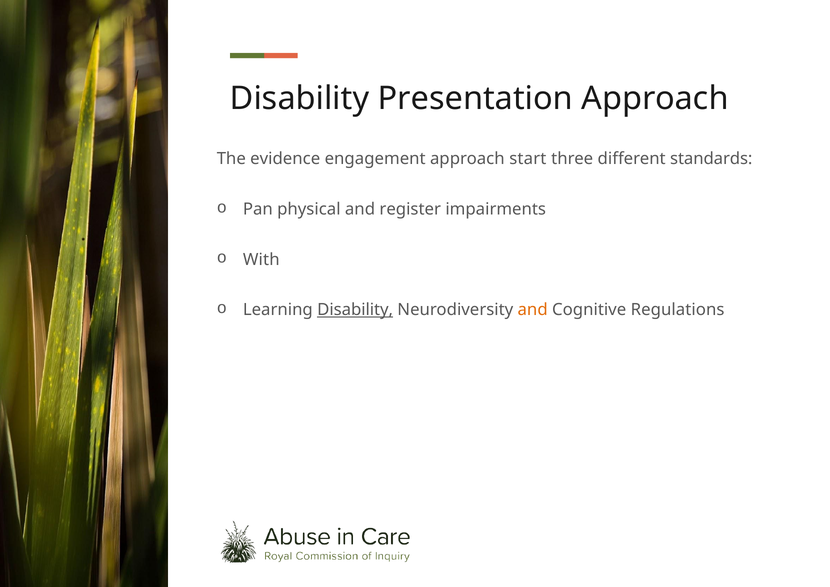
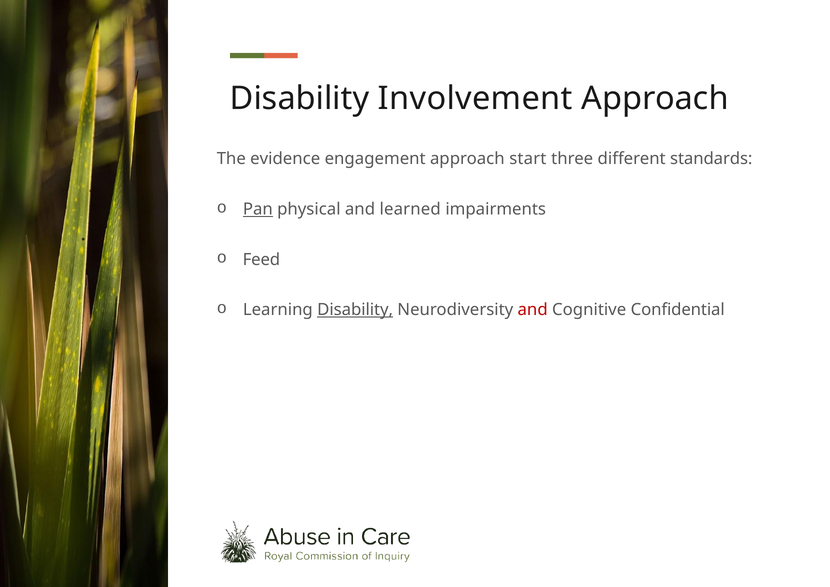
Presentation: Presentation -> Involvement
Pan underline: none -> present
register: register -> learned
With: With -> Feed
and at (533, 310) colour: orange -> red
Regulations: Regulations -> Confidential
